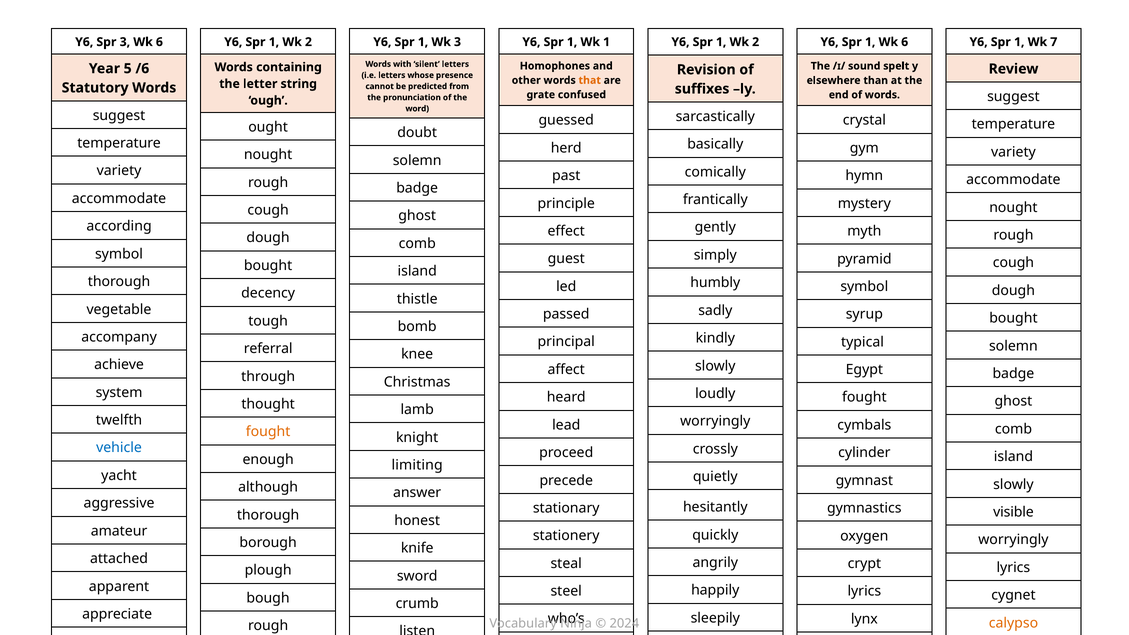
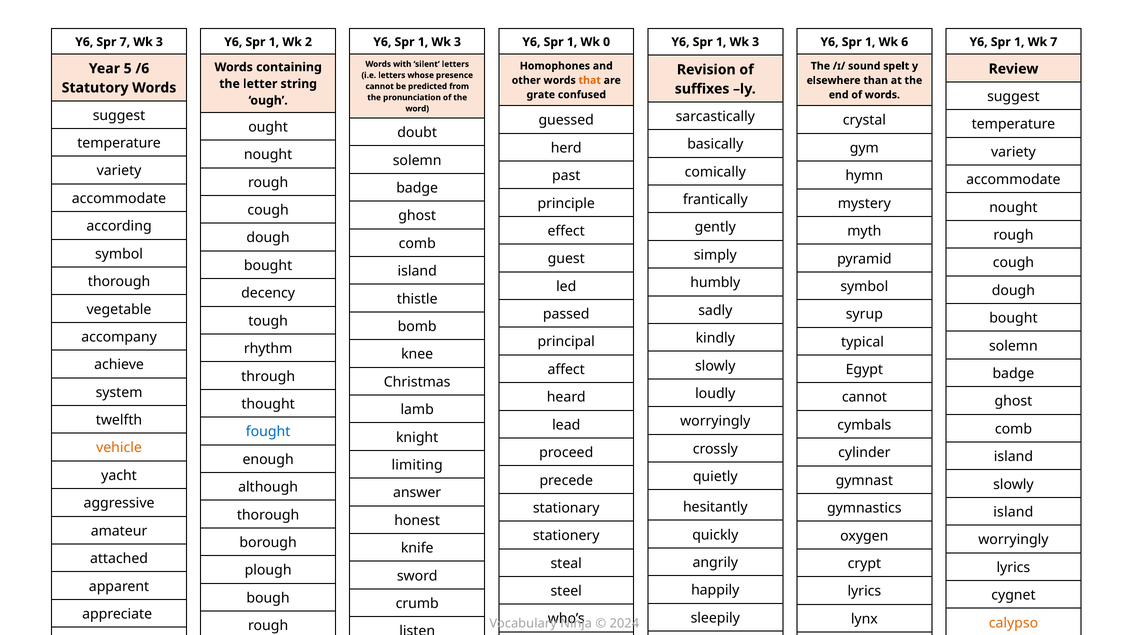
Spr 3: 3 -> 7
6 at (159, 42): 6 -> 3
Wk 1: 1 -> 0
2 at (756, 42): 2 -> 3
referral: referral -> rhythm
fought at (864, 397): fought -> cannot
fought at (268, 432) colour: orange -> blue
vehicle colour: blue -> orange
visible at (1013, 512): visible -> island
